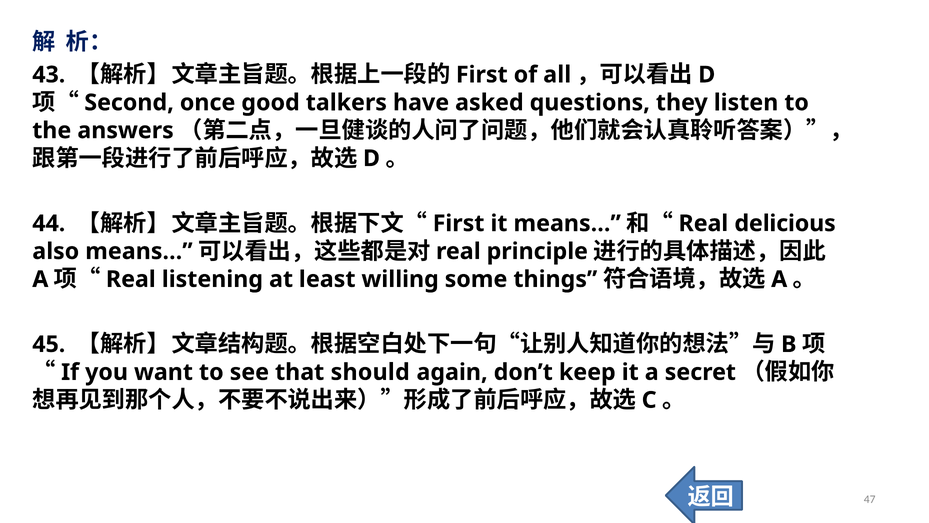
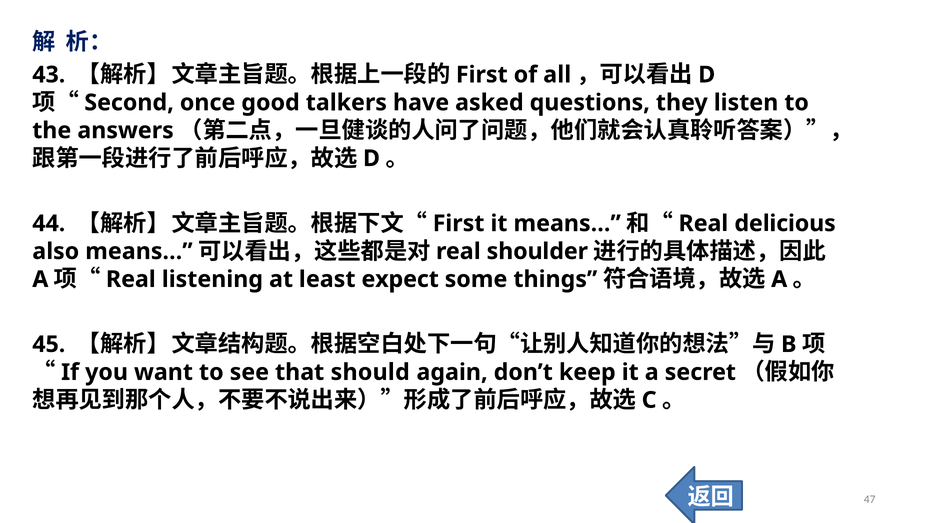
principle: principle -> shoulder
willing: willing -> expect
